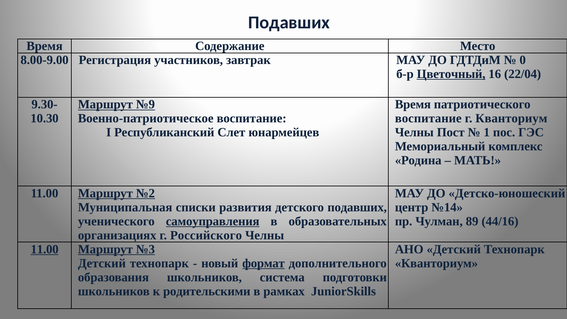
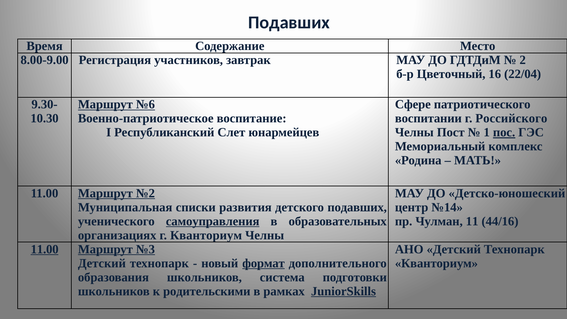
0: 0 -> 2
Цветочный underline: present -> none
№9: №9 -> №6
Время at (413, 104): Время -> Сфере
воспитание at (428, 118): воспитание -> воспитании
г Кванториум: Кванториум -> Российского
пос underline: none -> present
89: 89 -> 11
г Российского: Российского -> Кванториум
JuniorSkills underline: none -> present
